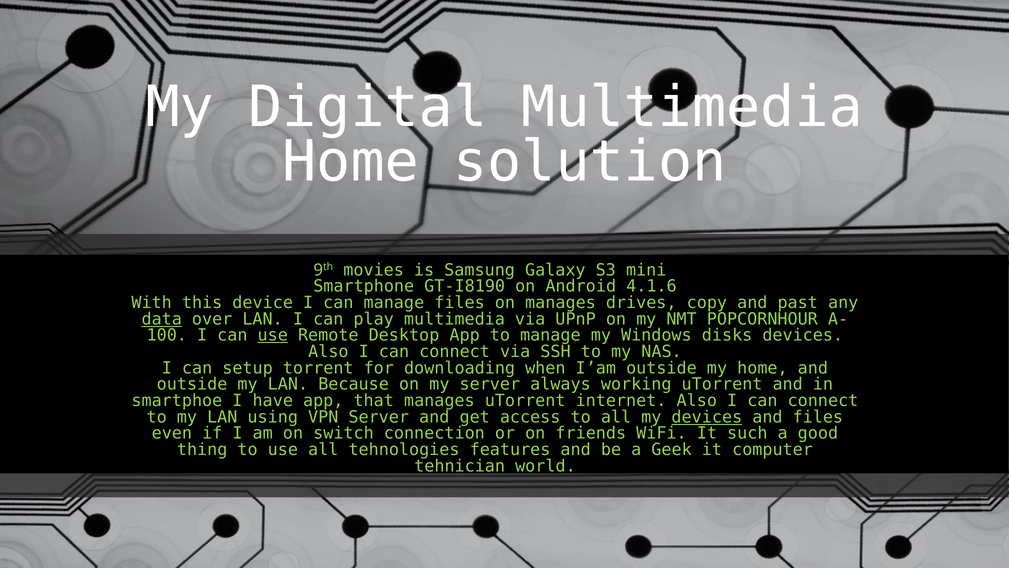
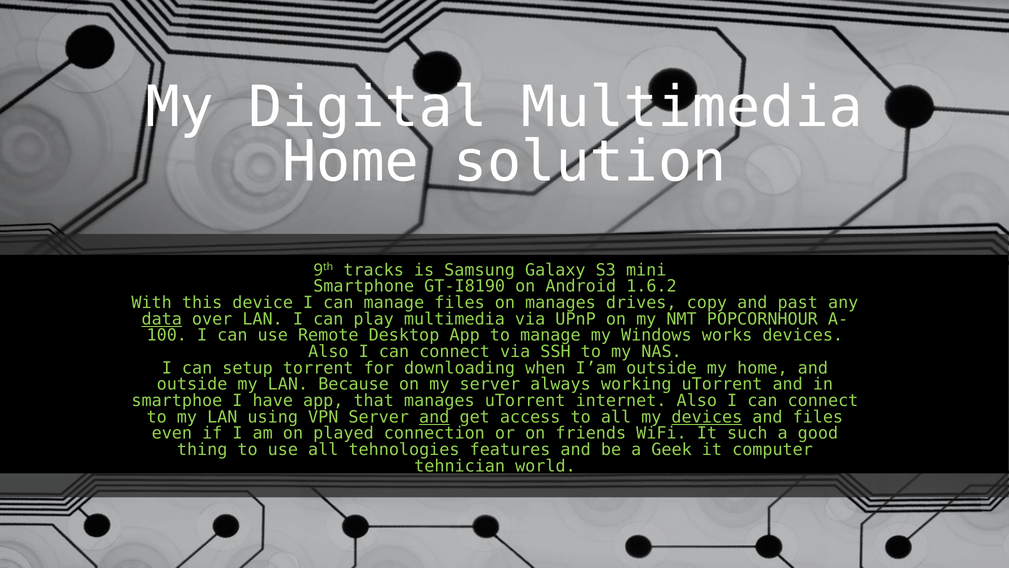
movies: movies -> tracks
4.1.6: 4.1.6 -> 1.6.2
use at (273, 335) underline: present -> none
disks: disks -> works
and at (434, 417) underline: none -> present
switch: switch -> played
